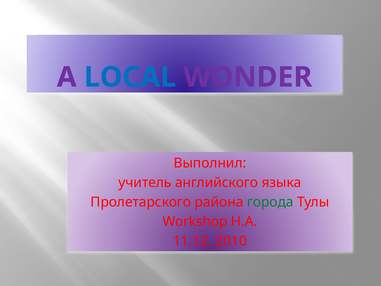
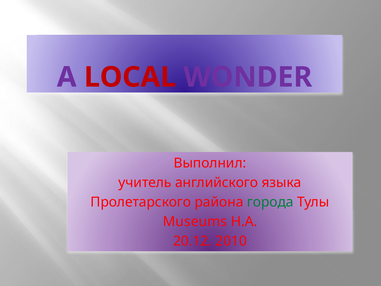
LOCAL colour: blue -> red
Workshop: Workshop -> Museums
11.12: 11.12 -> 20.12
